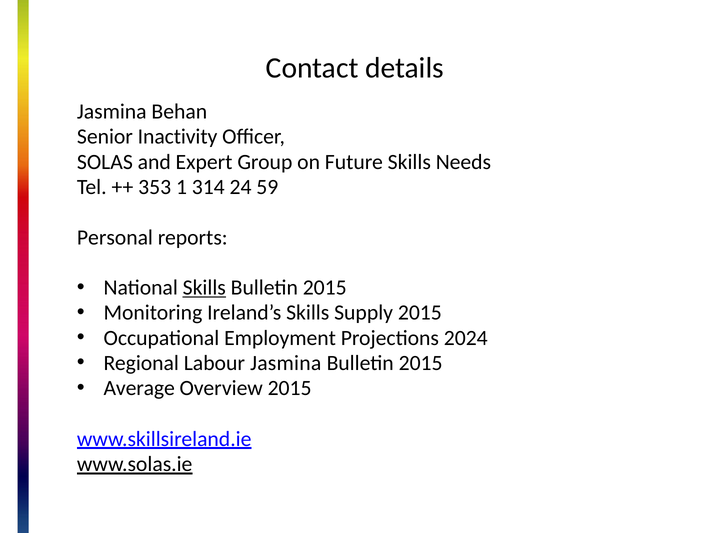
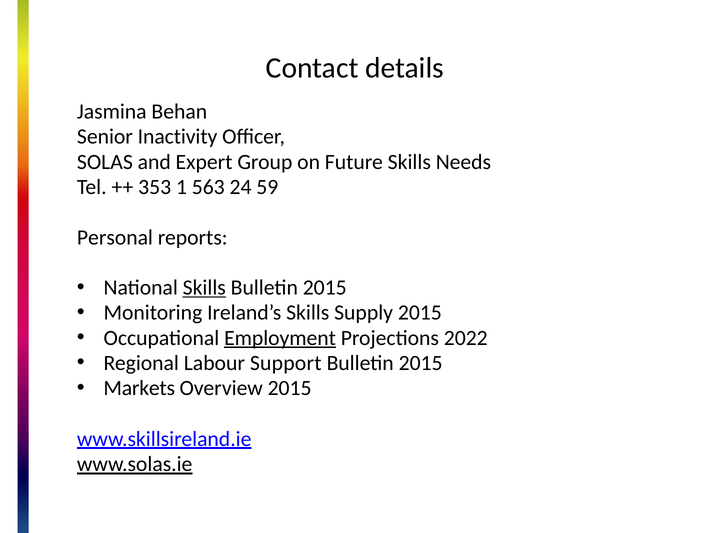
314: 314 -> 563
Employment underline: none -> present
2024: 2024 -> 2022
Labour Jasmina: Jasmina -> Support
Average: Average -> Markets
